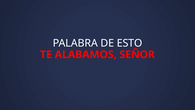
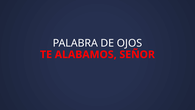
ESTO: ESTO -> OJOS
